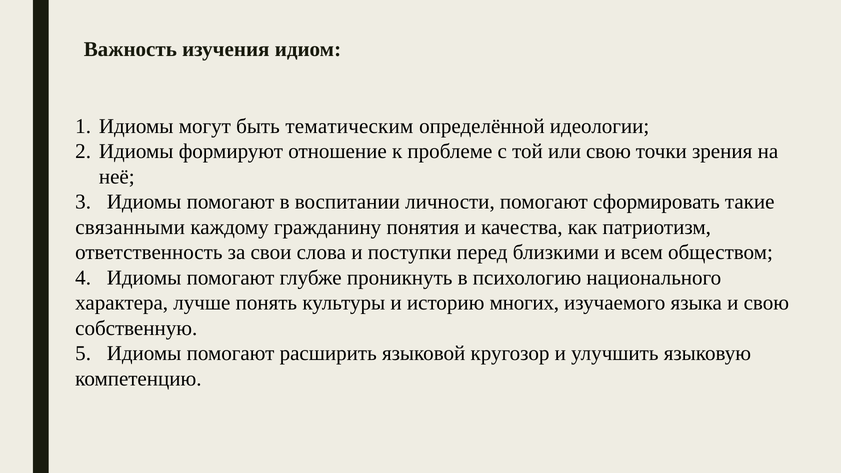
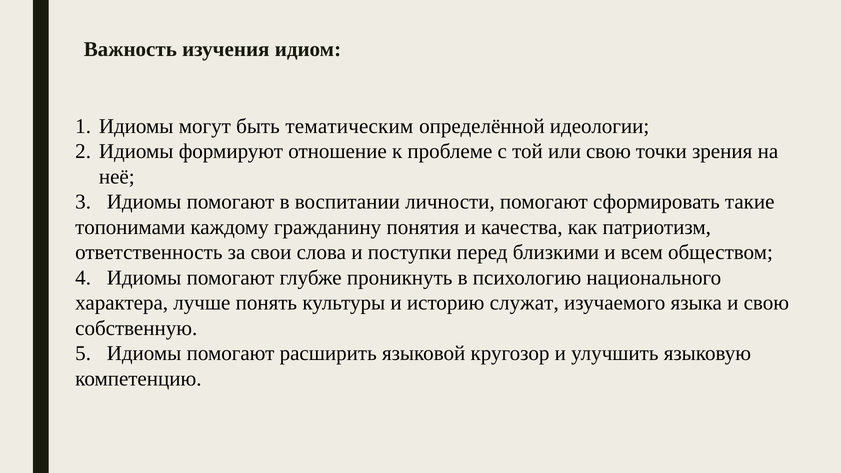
связанными: связанными -> топонимами
многих: многих -> служат
